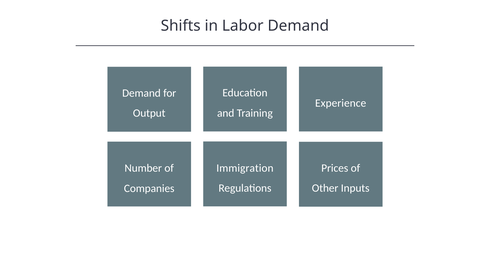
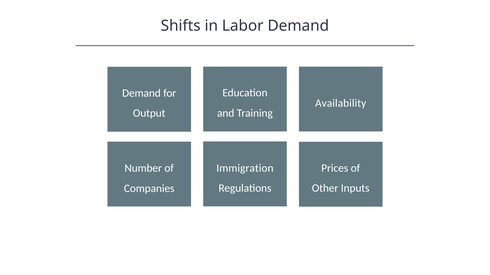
Experience: Experience -> Availability
